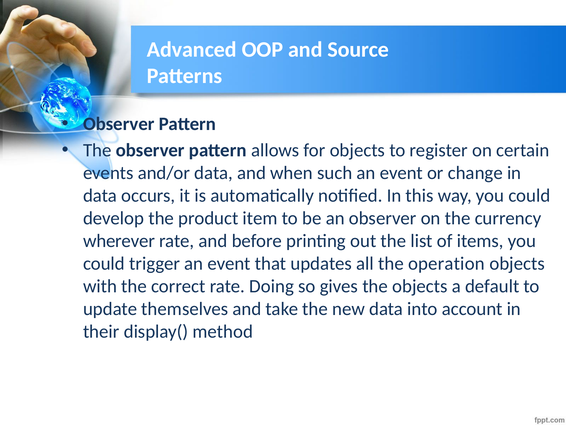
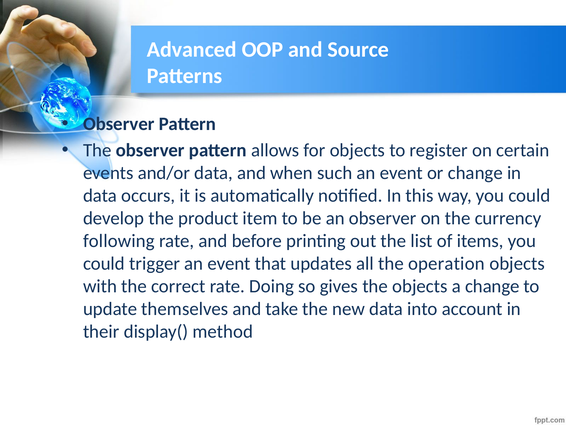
wherever: wherever -> following
a default: default -> change
